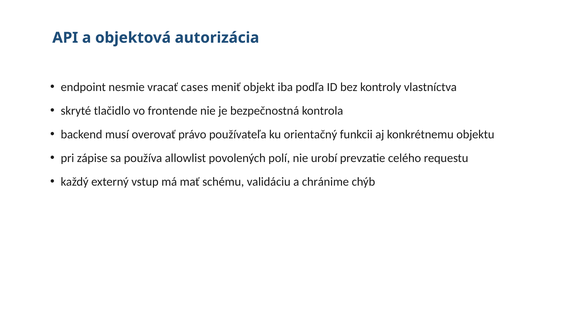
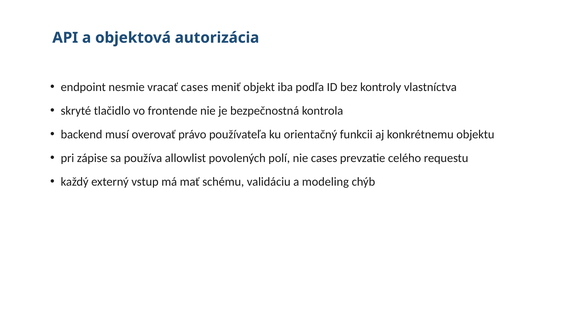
nie urobí: urobí -> cases
chránime: chránime -> modeling
